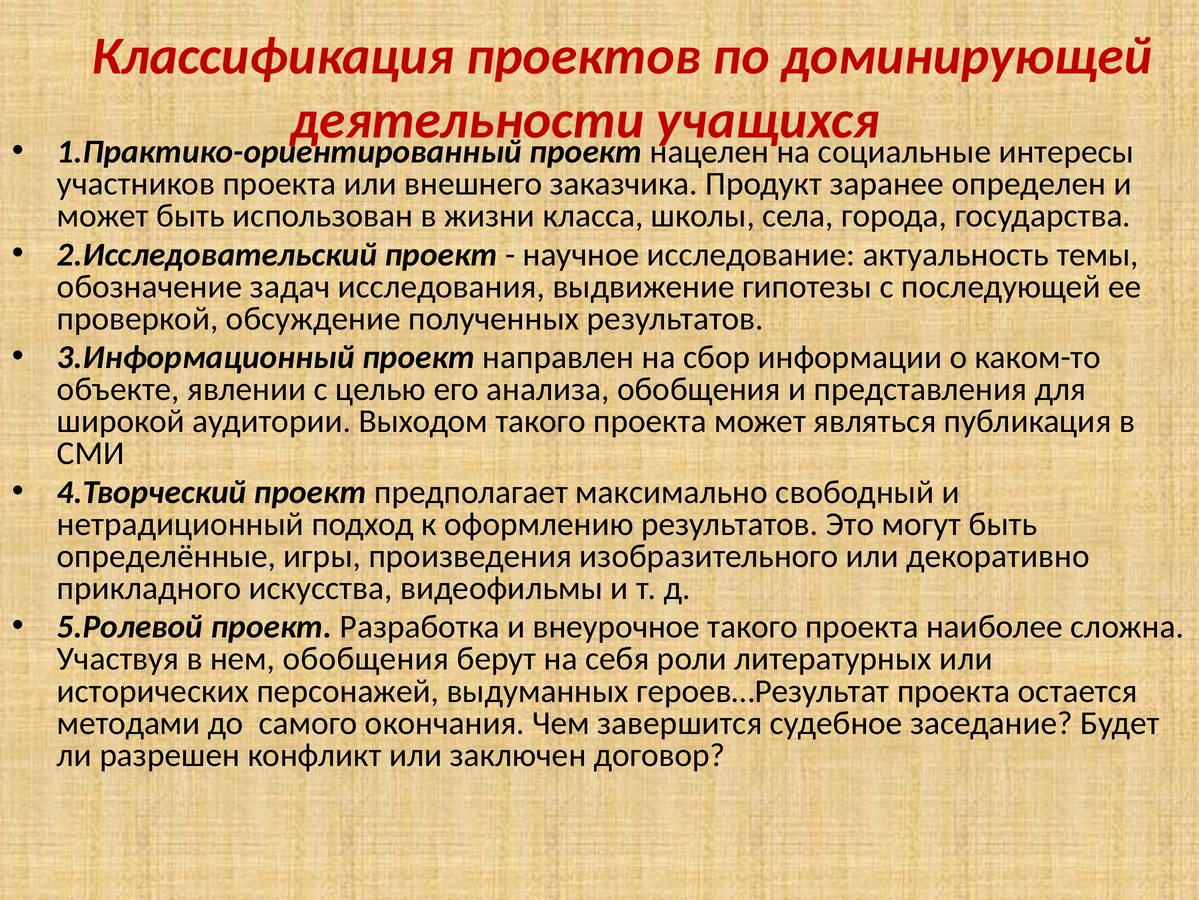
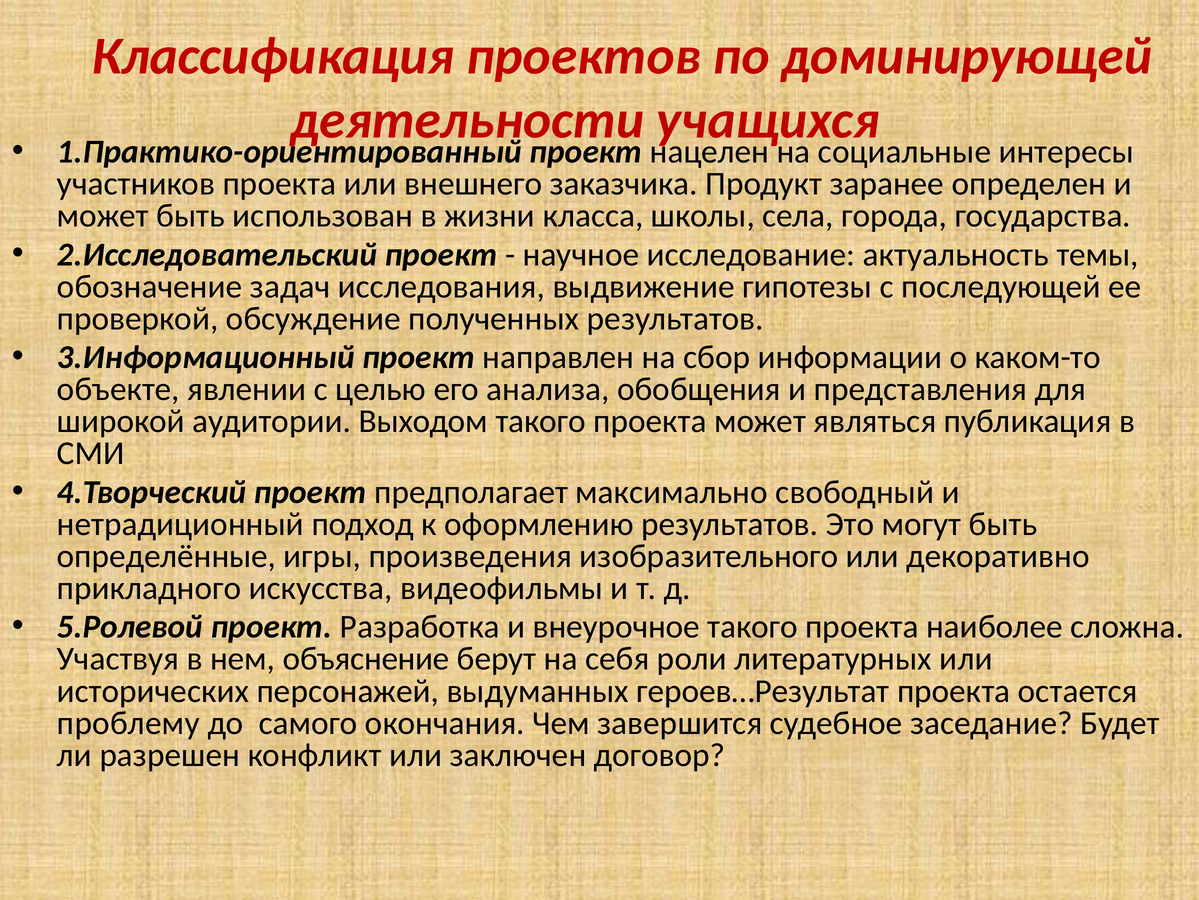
нем обобщения: обобщения -> объяснение
методами: методами -> проблему
